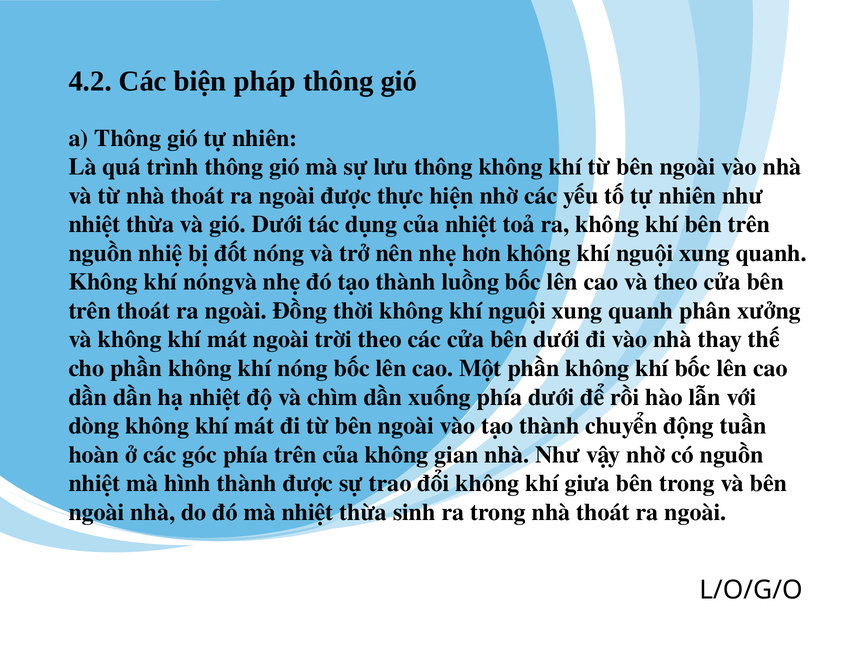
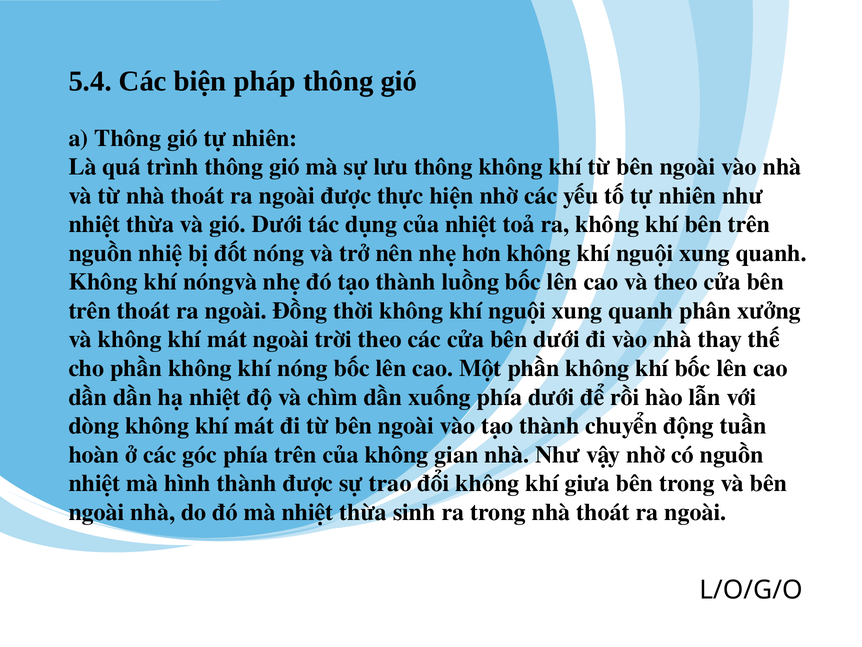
4.2: 4.2 -> 5.4
